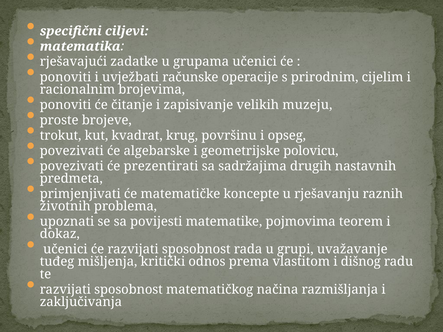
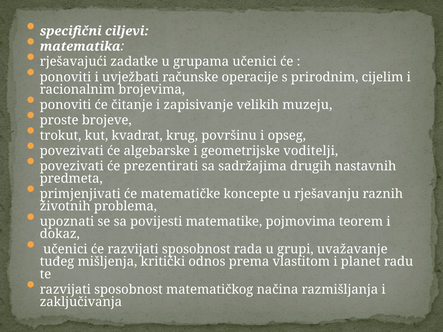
polovicu: polovicu -> voditelji
dišnog: dišnog -> planet
